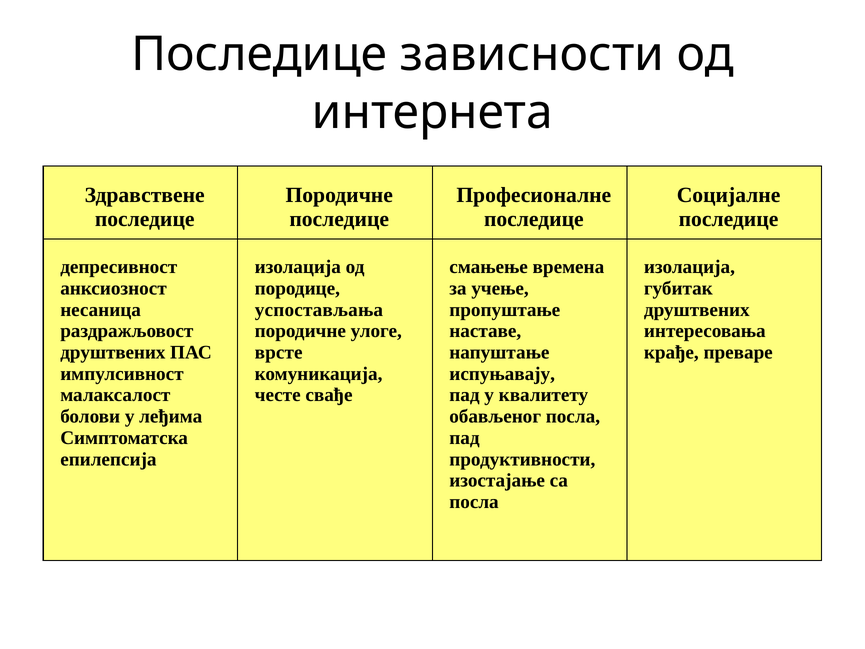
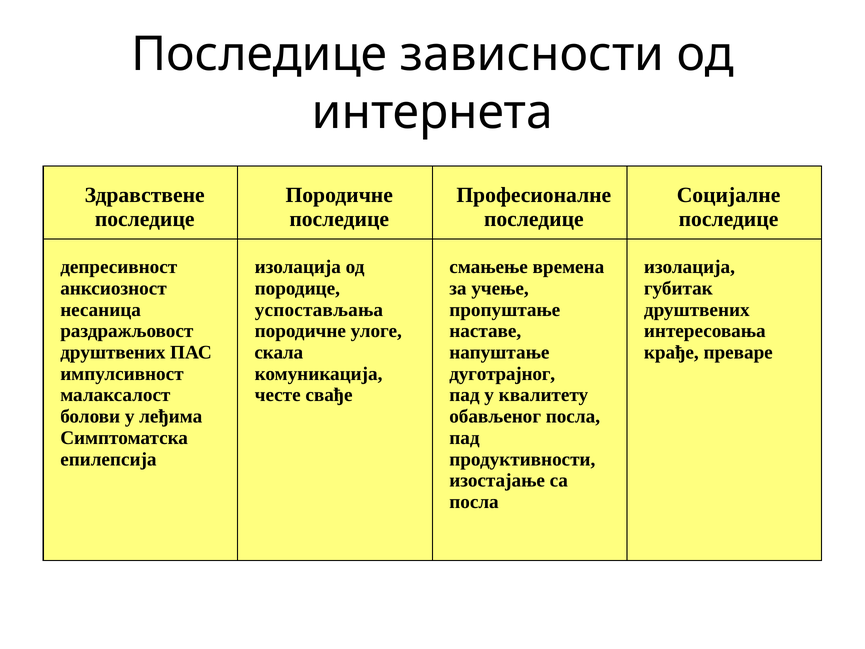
врсте: врсте -> скала
испуњавају: испуњавају -> дуготрајног
